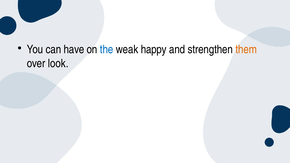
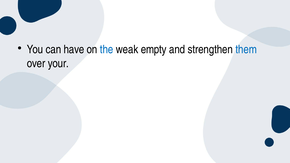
happy: happy -> empty
them colour: orange -> blue
look: look -> your
